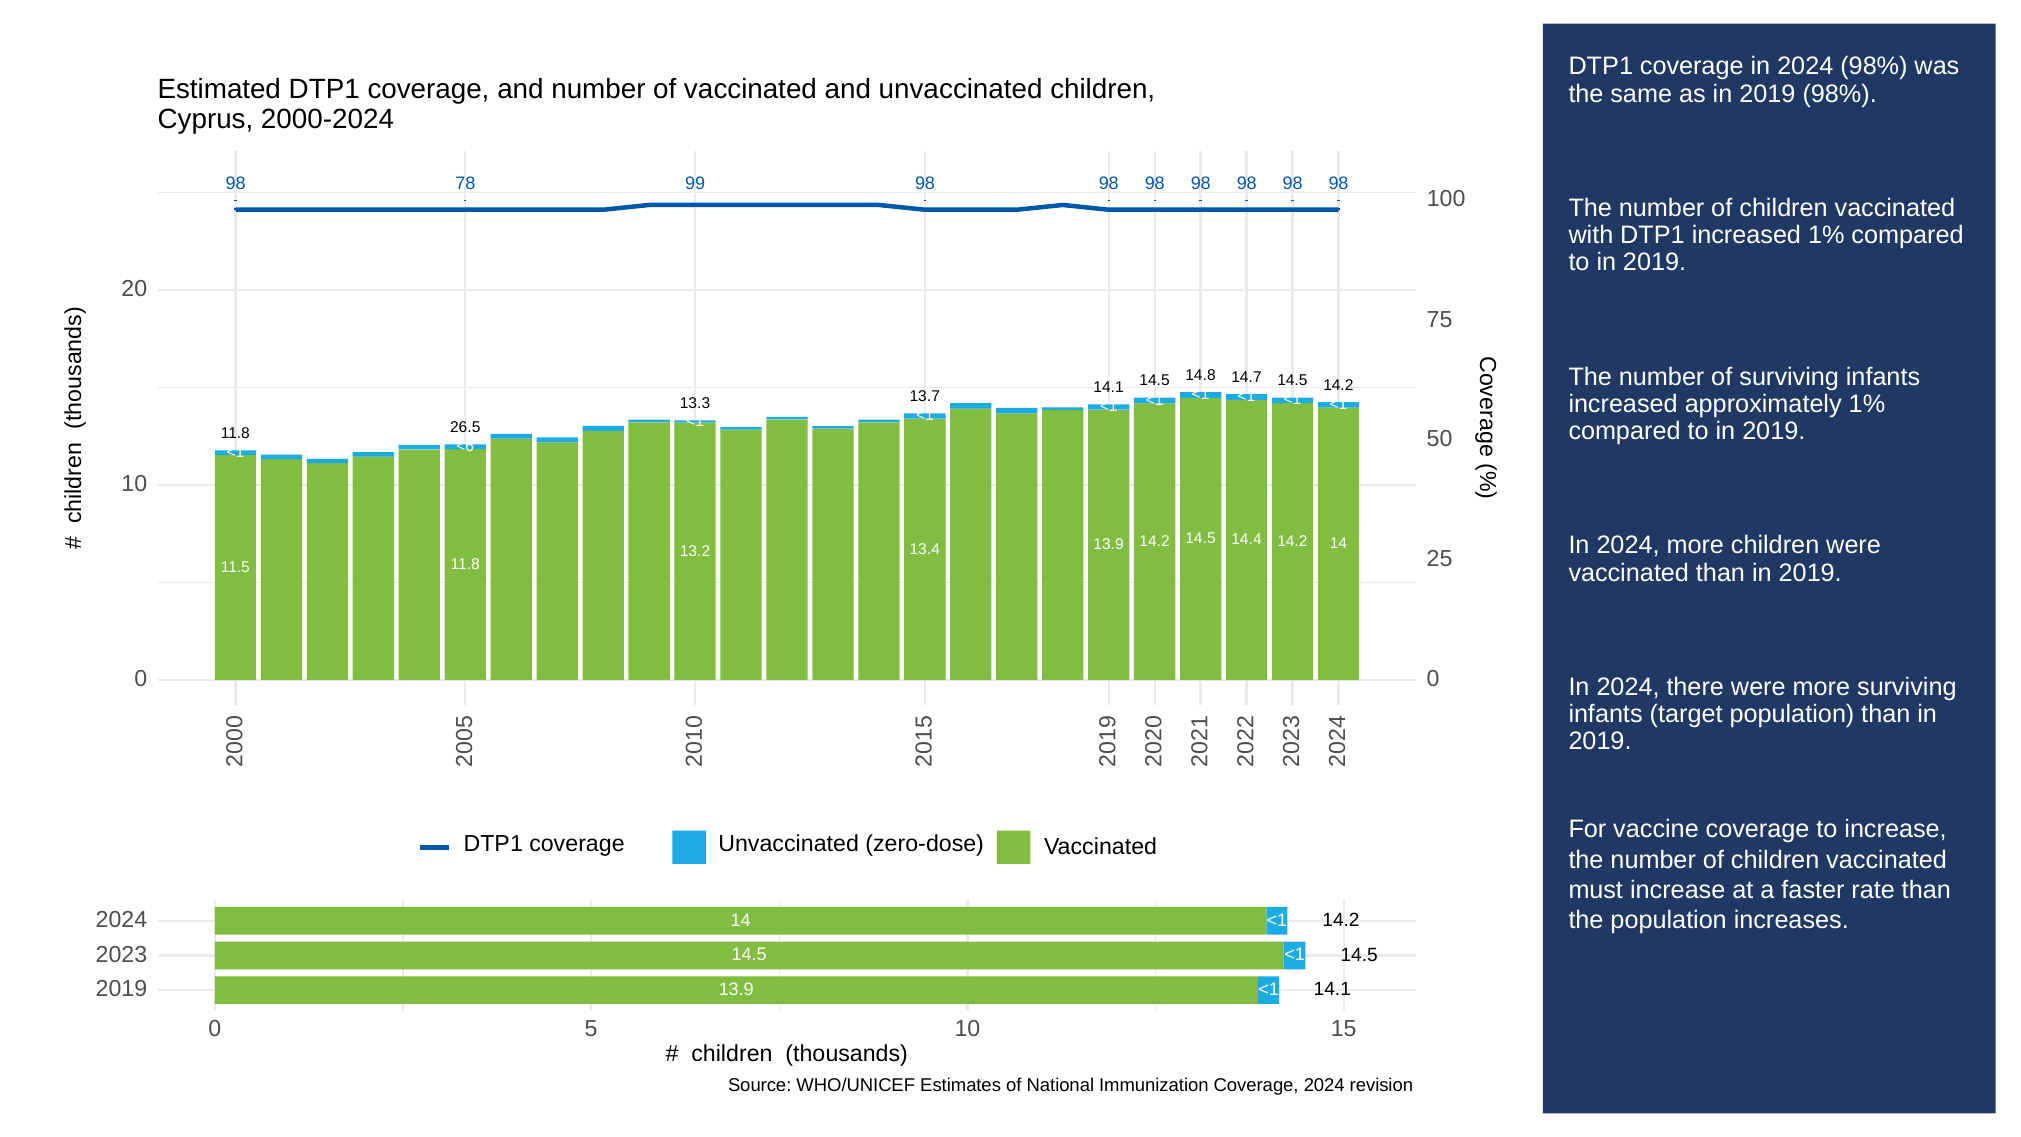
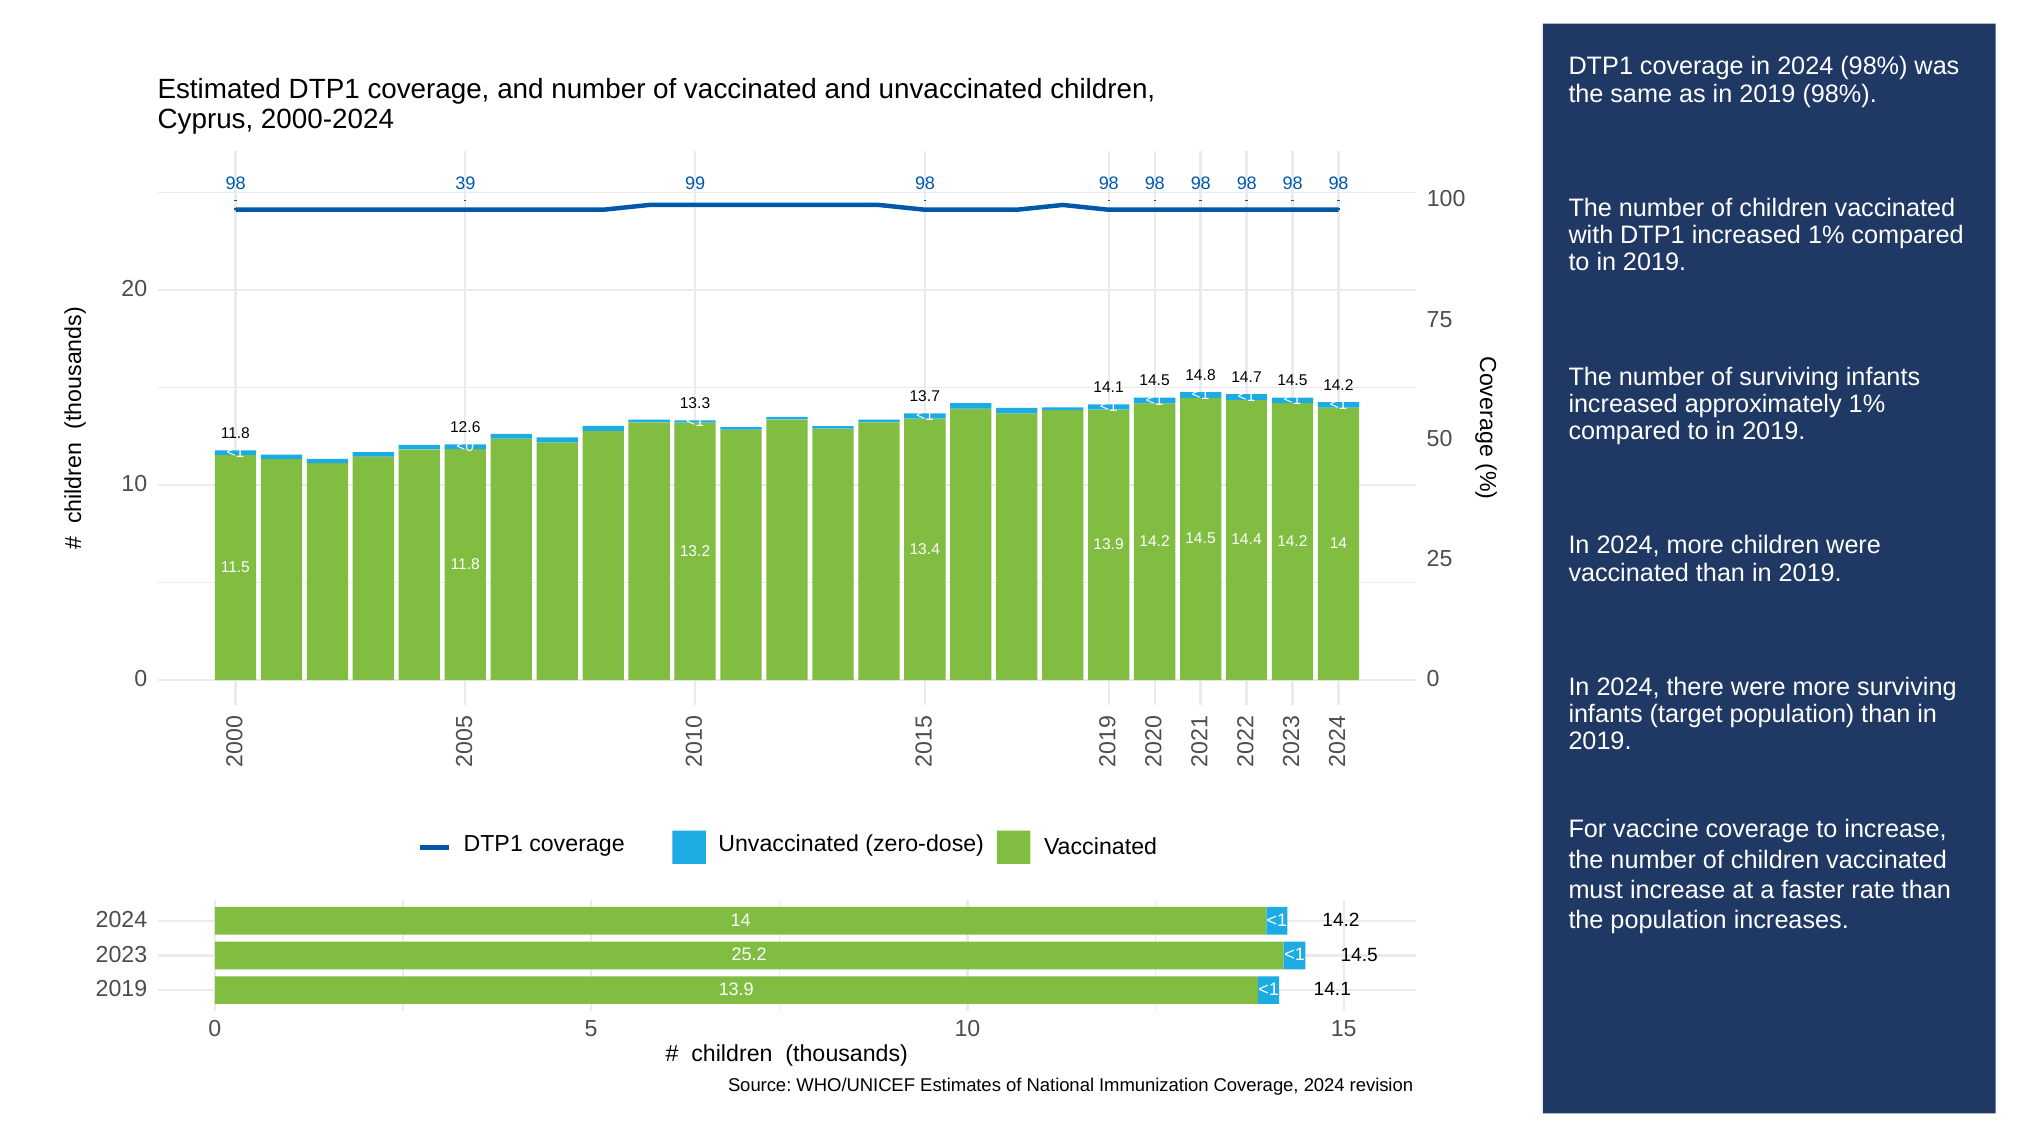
78: 78 -> 39
26.5: 26.5 -> 12.6
<6: <6 -> <0
14.5 at (749, 955): 14.5 -> 25.2
